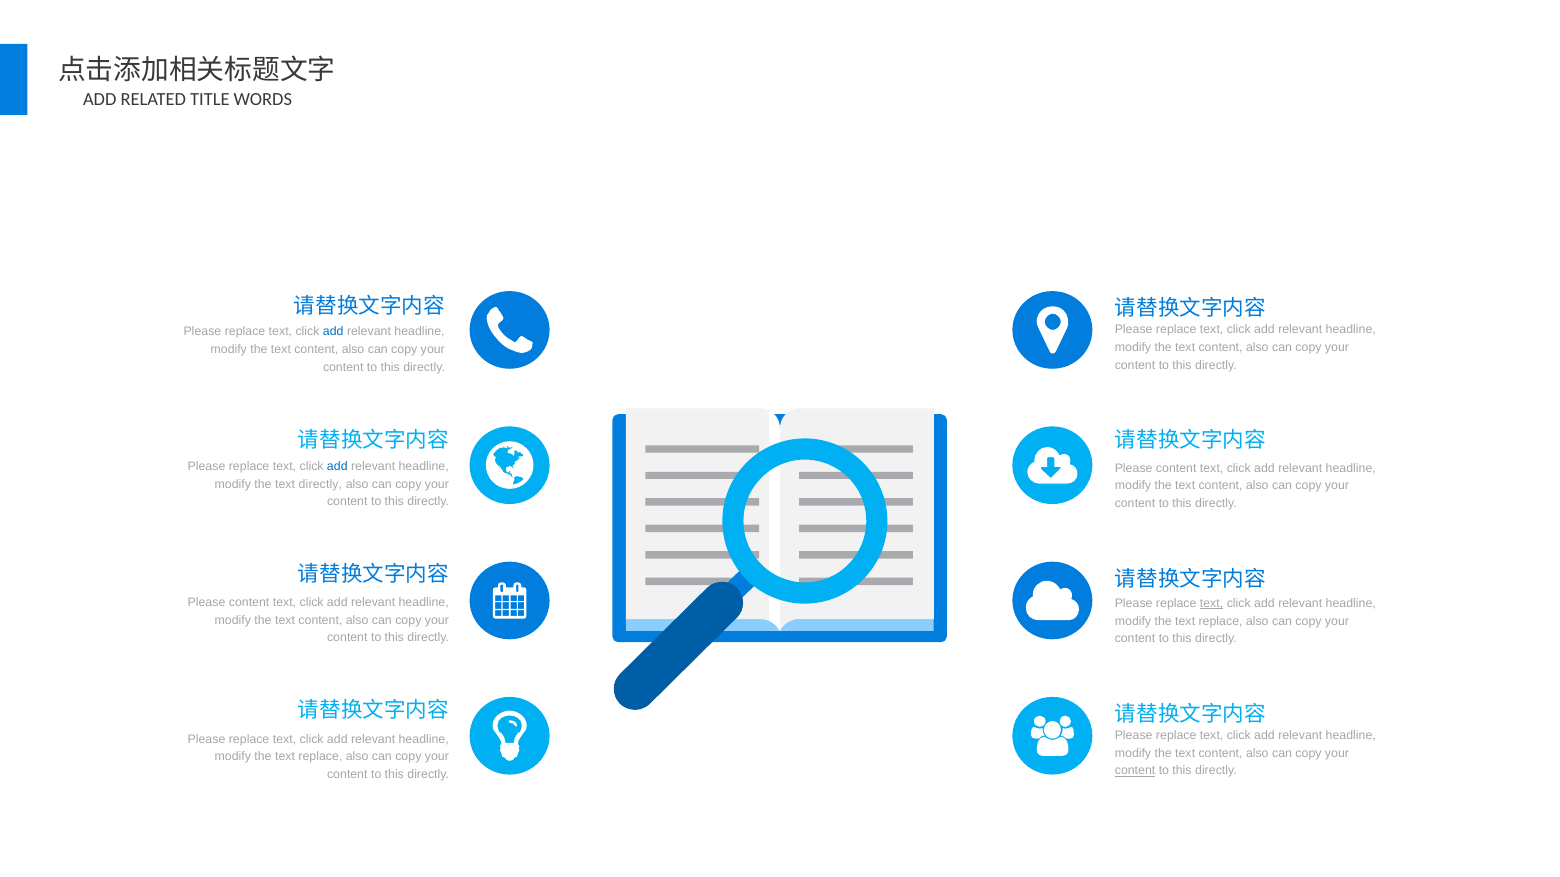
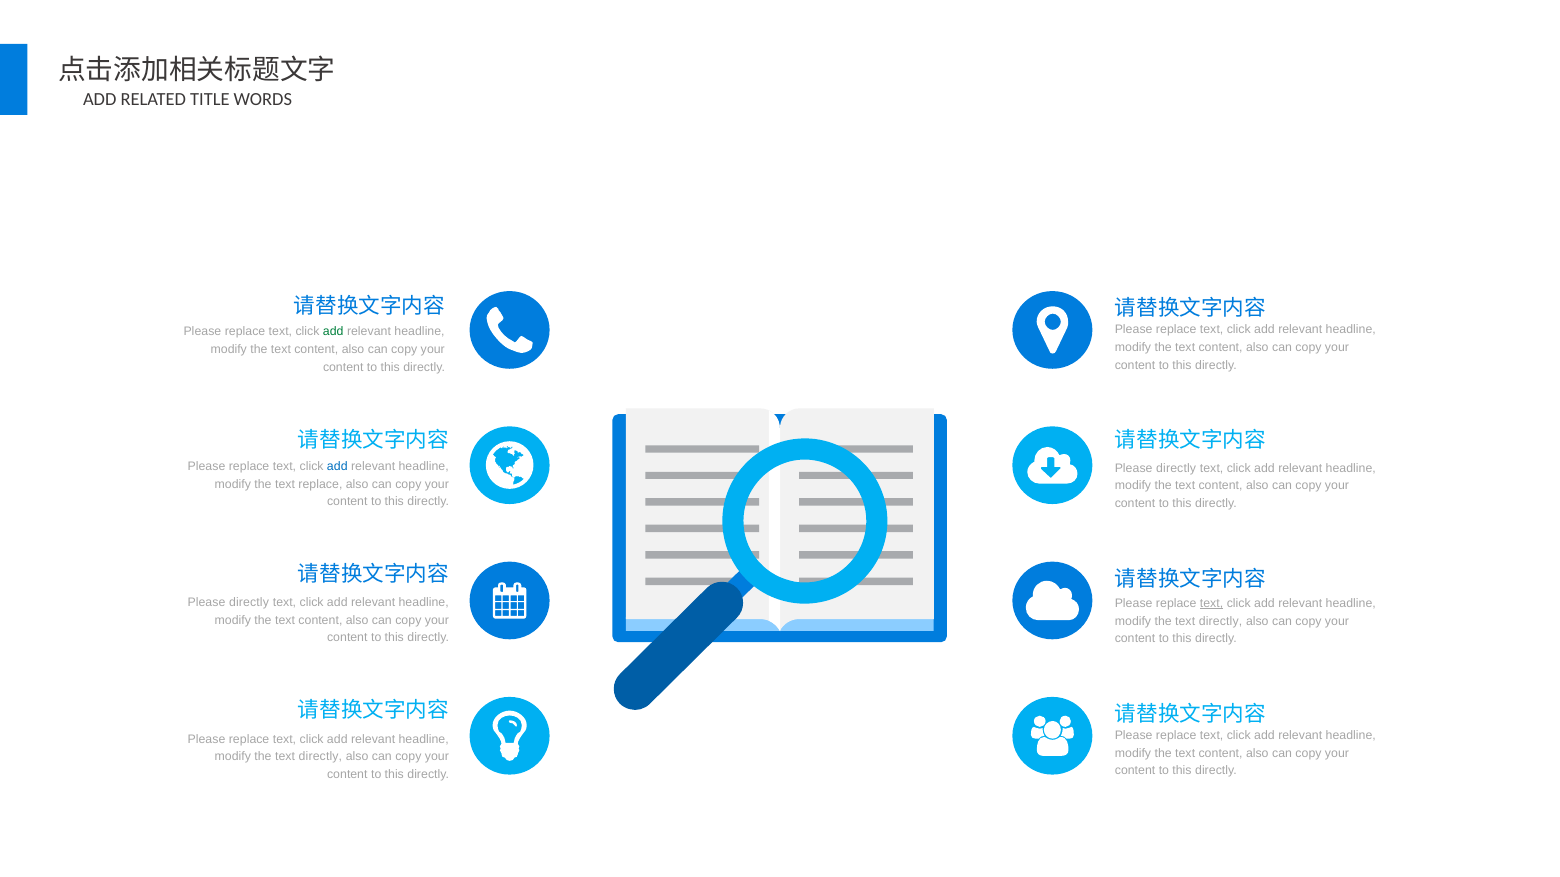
add at (333, 332) colour: blue -> green
content at (1176, 468): content -> directly
text directly: directly -> replace
content at (249, 603): content -> directly
replace at (1221, 621): replace -> directly
replace at (320, 757): replace -> directly
content at (1135, 771) underline: present -> none
